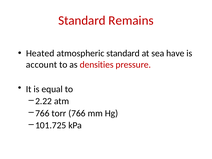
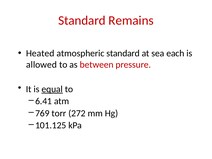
have: have -> each
account: account -> allowed
densities: densities -> between
equal underline: none -> present
2.22: 2.22 -> 6.41
766 at (42, 113): 766 -> 769
torr 766: 766 -> 272
101.725: 101.725 -> 101.125
